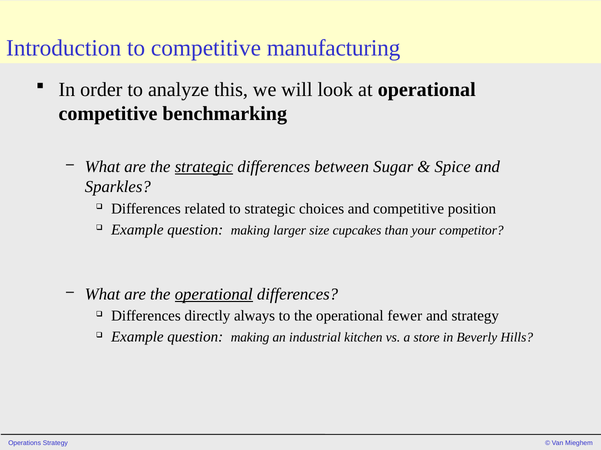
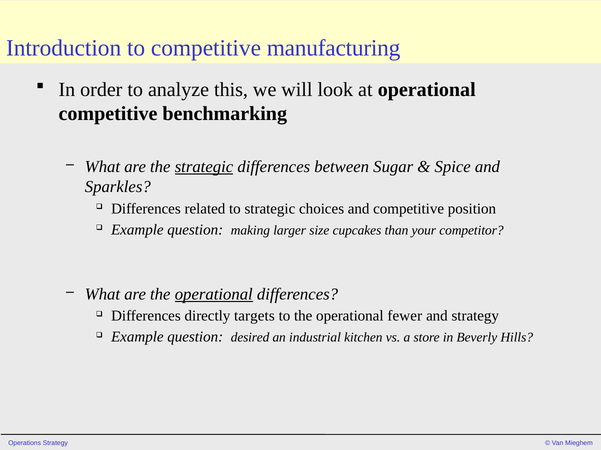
always: always -> targets
making at (250, 338): making -> desired
